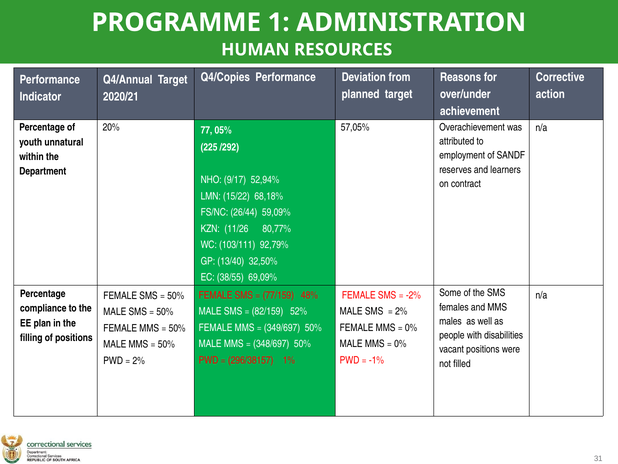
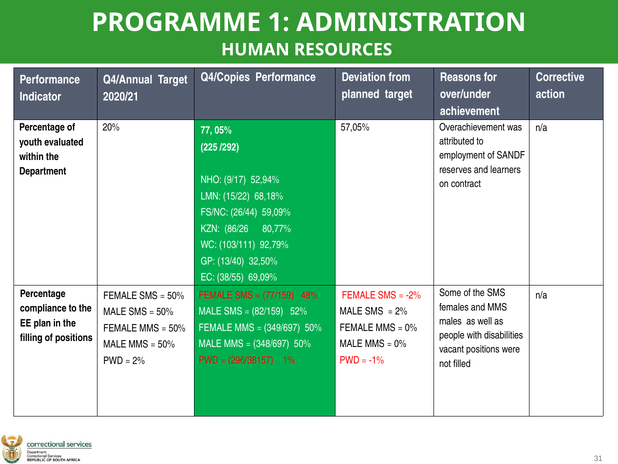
unnatural: unnatural -> evaluated
11/26: 11/26 -> 86/26
